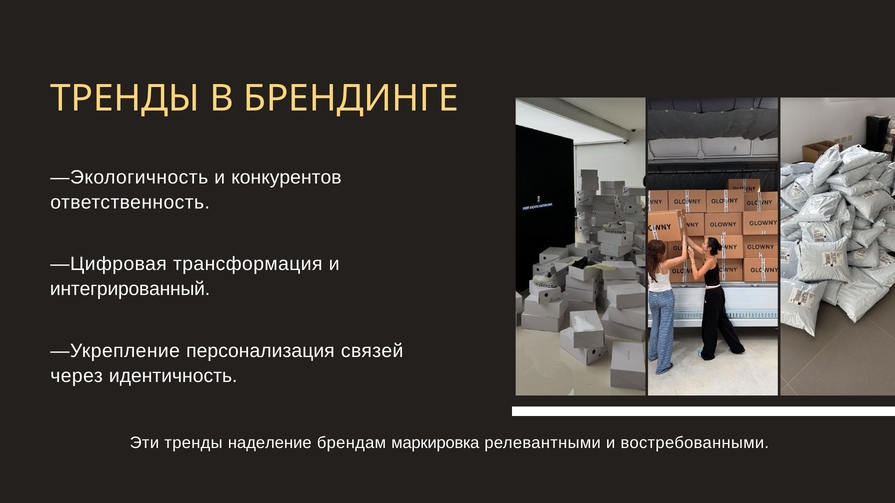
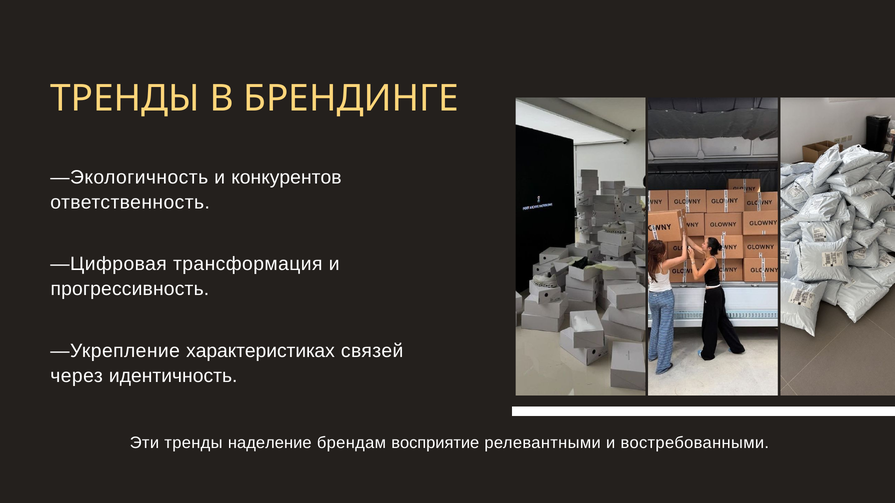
интегрированный: интегрированный -> прогрессивность
персонализация: персонализация -> характеристиках
маркировка: маркировка -> восприятие
